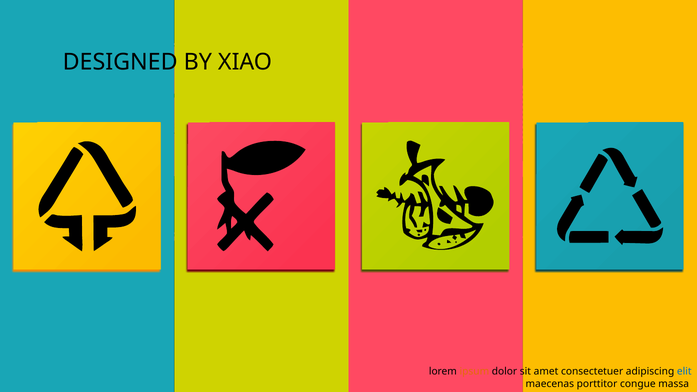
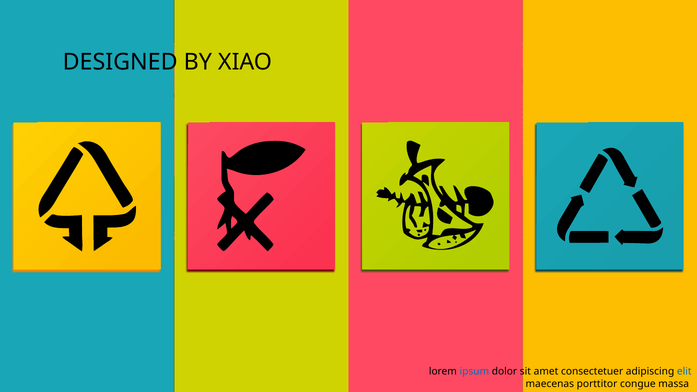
ipsum colour: orange -> blue
